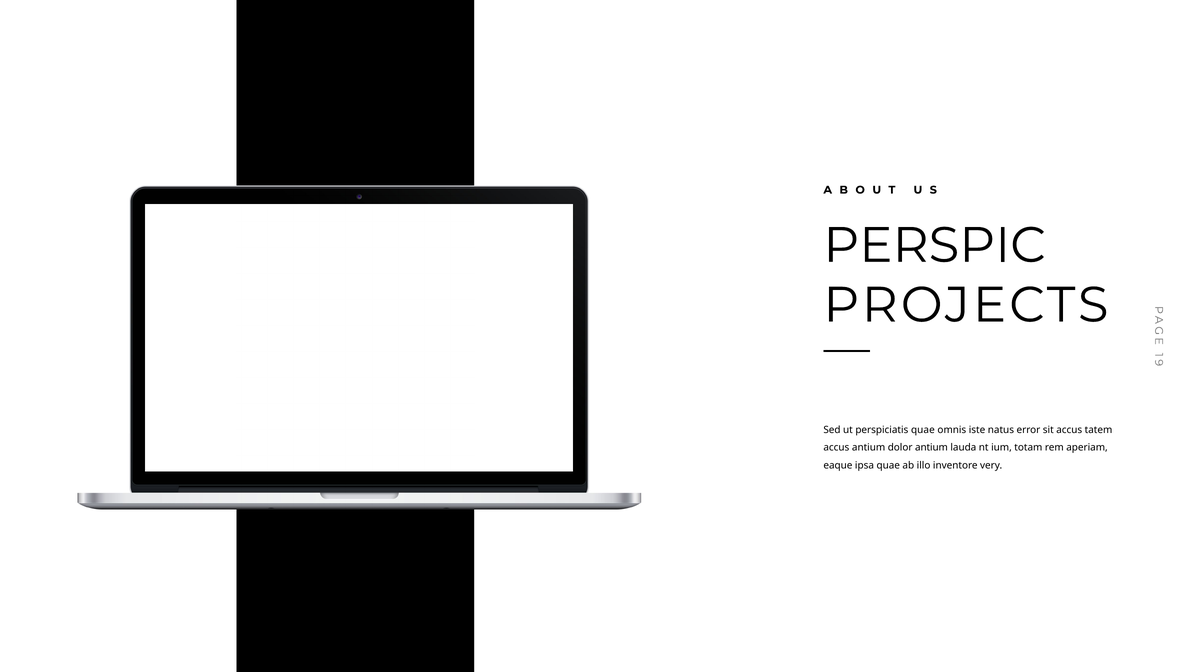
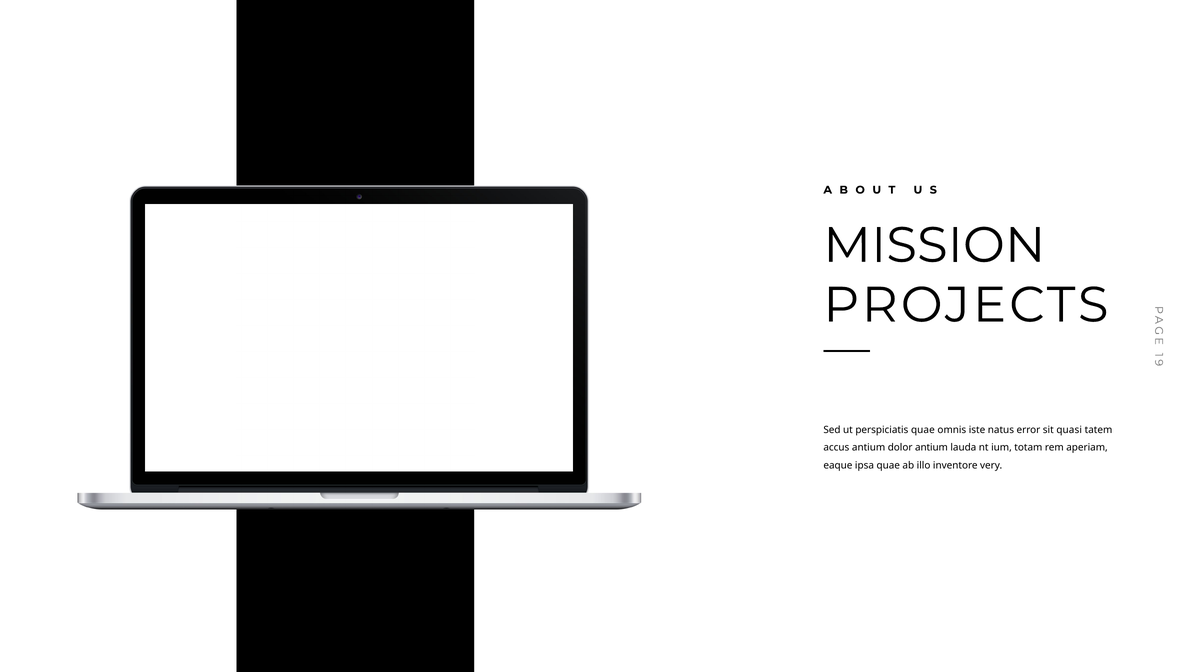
PERSPIC: PERSPIC -> MISSION
sit accus: accus -> quasi
